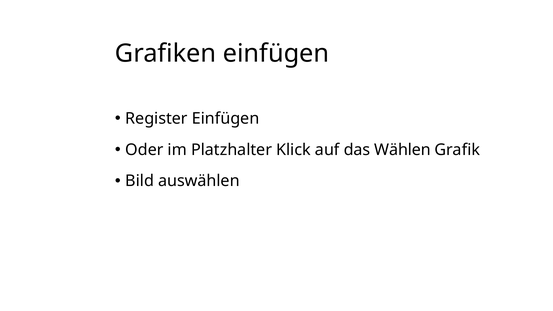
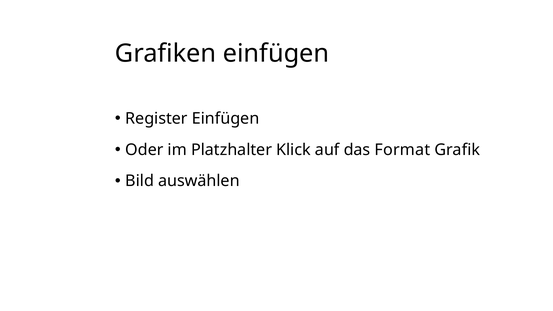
Wählen: Wählen -> Format
